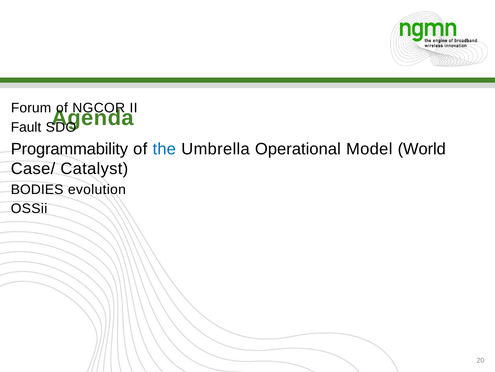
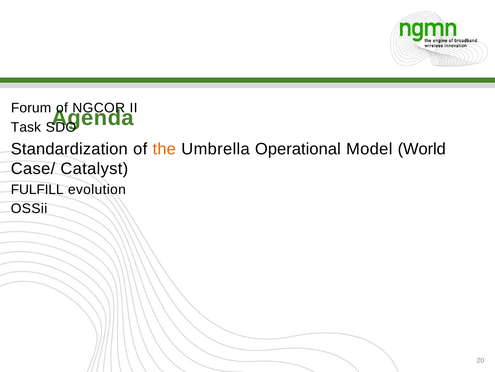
Fault: Fault -> Task
Programmability: Programmability -> Standardization
the colour: blue -> orange
BODIES: BODIES -> FULFILL
